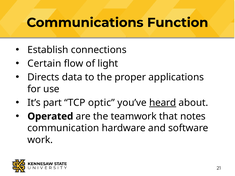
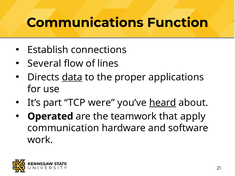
Certain: Certain -> Several
light: light -> lines
data underline: none -> present
optic: optic -> were
notes: notes -> apply
